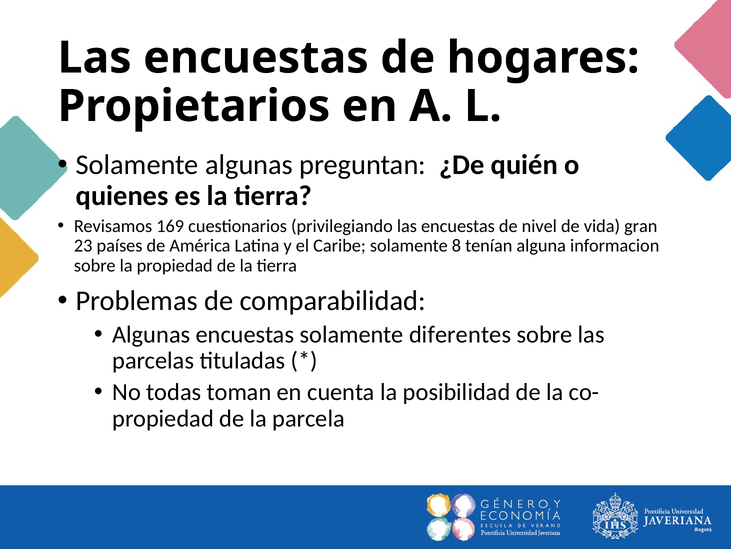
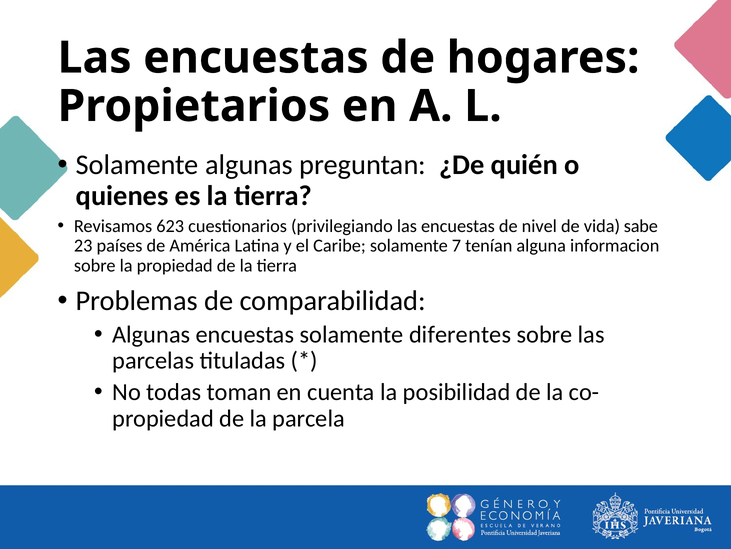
169: 169 -> 623
gran: gran -> sabe
8: 8 -> 7
